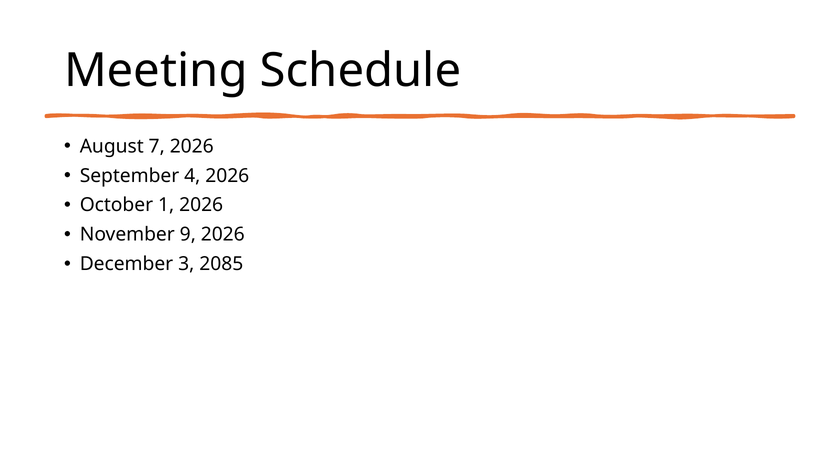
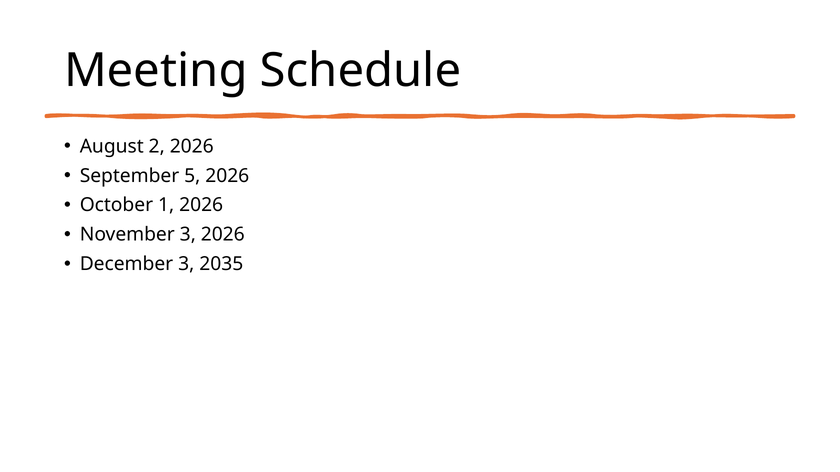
7: 7 -> 2
4: 4 -> 5
November 9: 9 -> 3
2085: 2085 -> 2035
